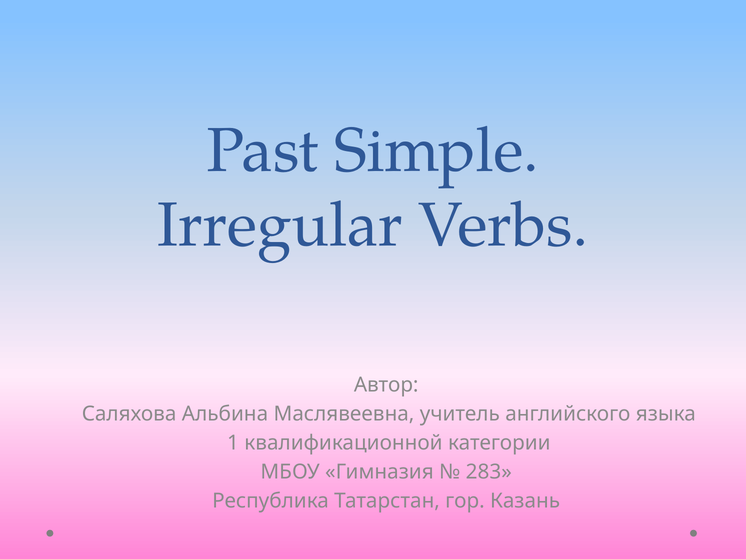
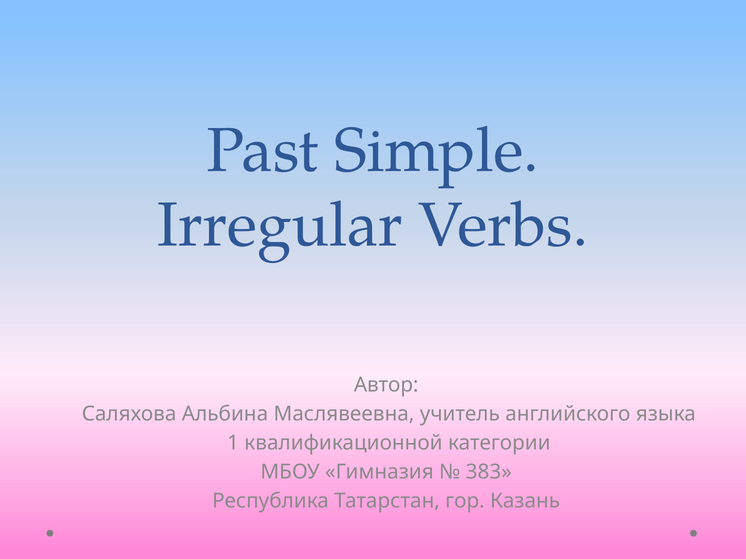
283: 283 -> 383
